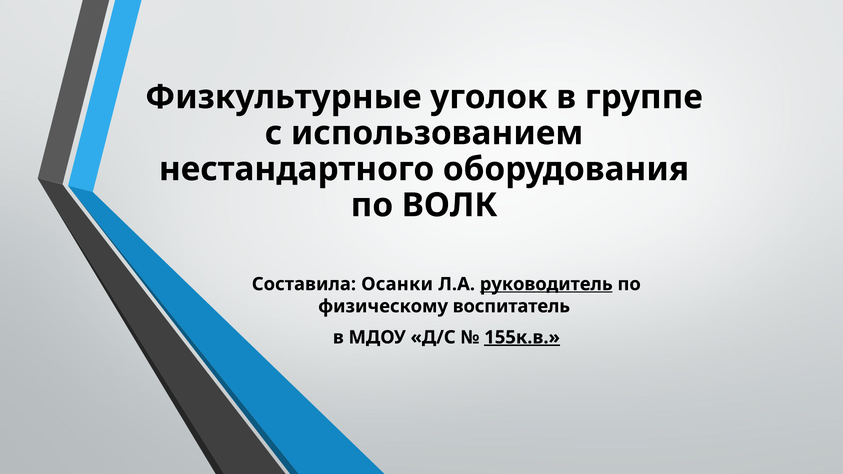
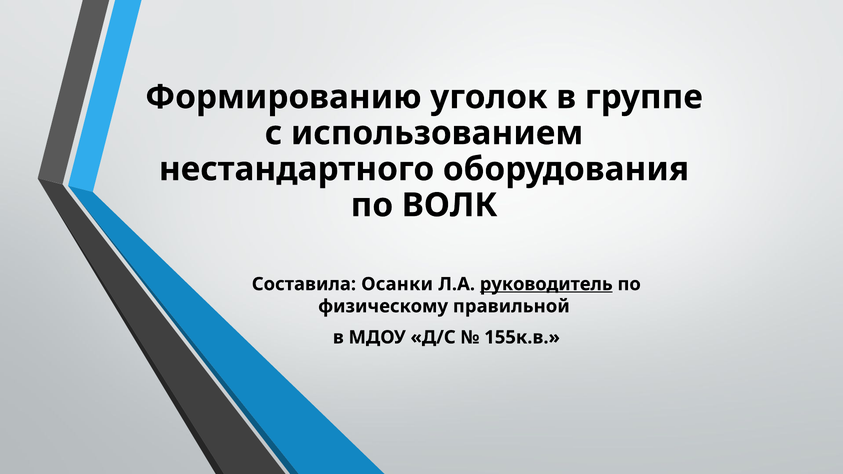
Физкультурные: Физкультурные -> Формированию
воспитатель: воспитатель -> правильной
155к.в underline: present -> none
